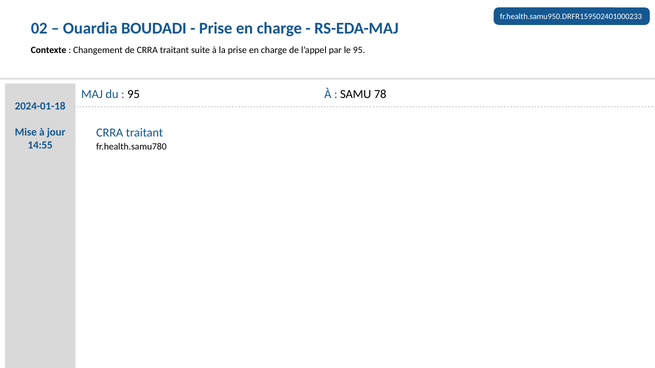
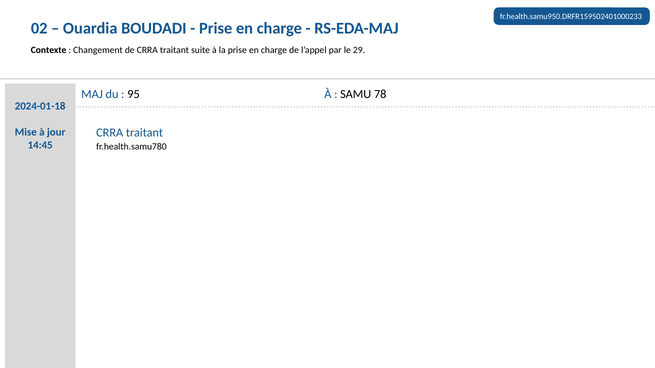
le 95: 95 -> 29
14:55: 14:55 -> 14:45
